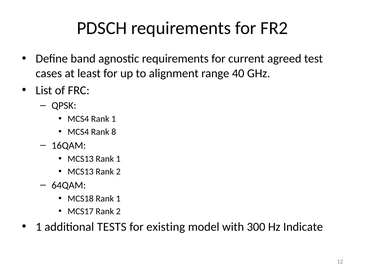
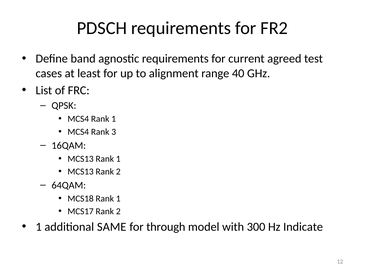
8: 8 -> 3
TESTS: TESTS -> SAME
existing: existing -> through
